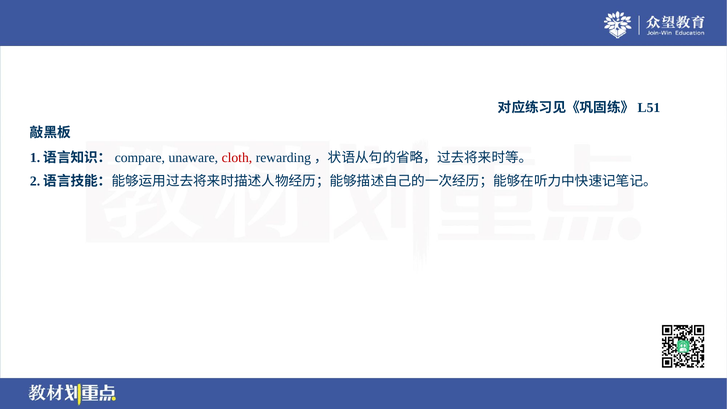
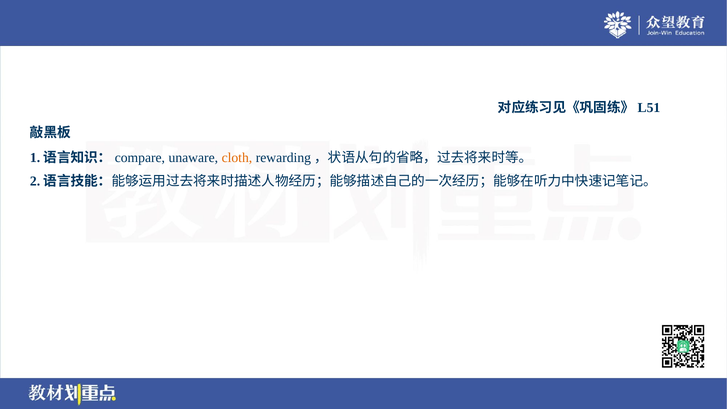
cloth colour: red -> orange
